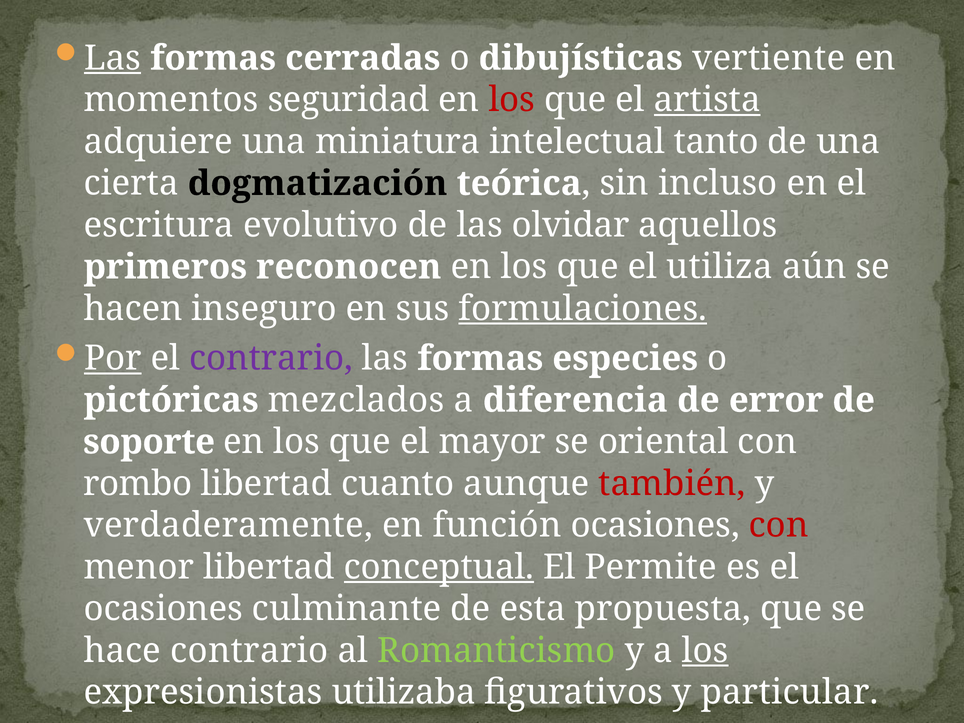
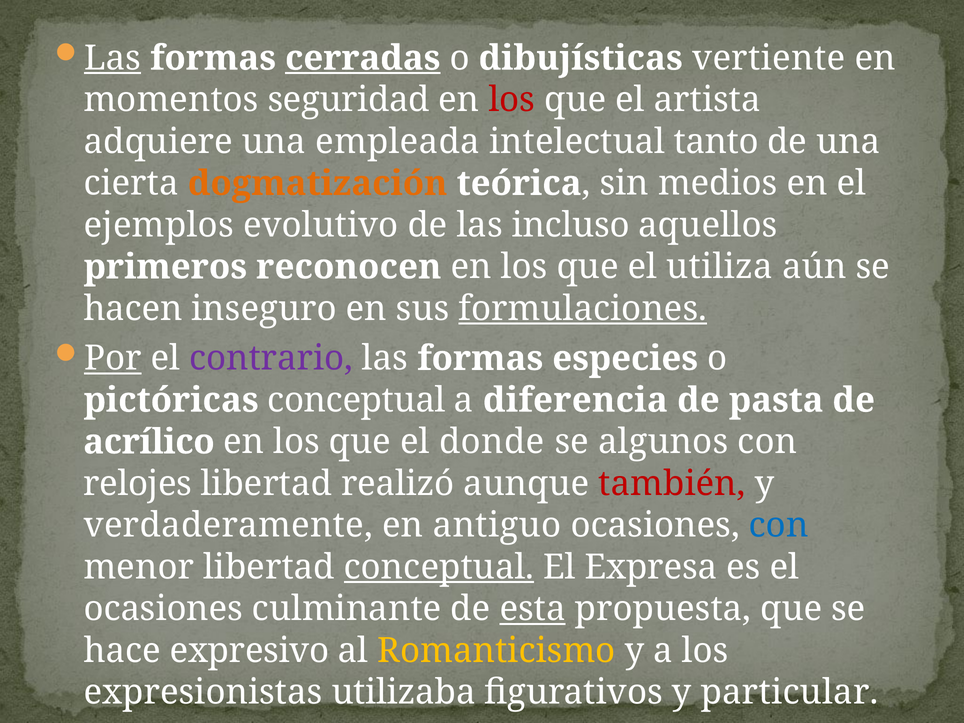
cerradas underline: none -> present
artista underline: present -> none
miniatura: miniatura -> empleada
dogmatización colour: black -> orange
incluso: incluso -> medios
escritura: escritura -> ejemplos
olvidar: olvidar -> incluso
pictóricas mezclados: mezclados -> conceptual
error: error -> pasta
soporte: soporte -> acrílico
mayor: mayor -> donde
oriental: oriental -> algunos
rombo: rombo -> relojes
cuanto: cuanto -> realizó
función: función -> antiguo
con at (779, 525) colour: red -> blue
Permite: Permite -> Expresa
esta underline: none -> present
hace contrario: contrario -> expresivo
Romanticismo colour: light green -> yellow
los at (705, 651) underline: present -> none
